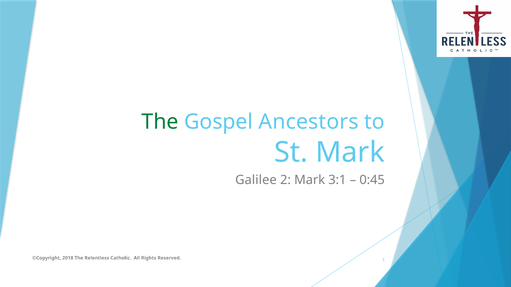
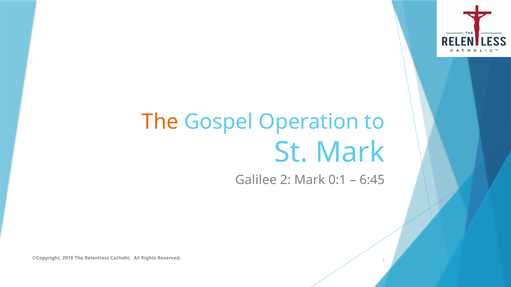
The at (160, 122) colour: green -> orange
Ancestors: Ancestors -> Operation
3:1: 3:1 -> 0:1
0:45: 0:45 -> 6:45
